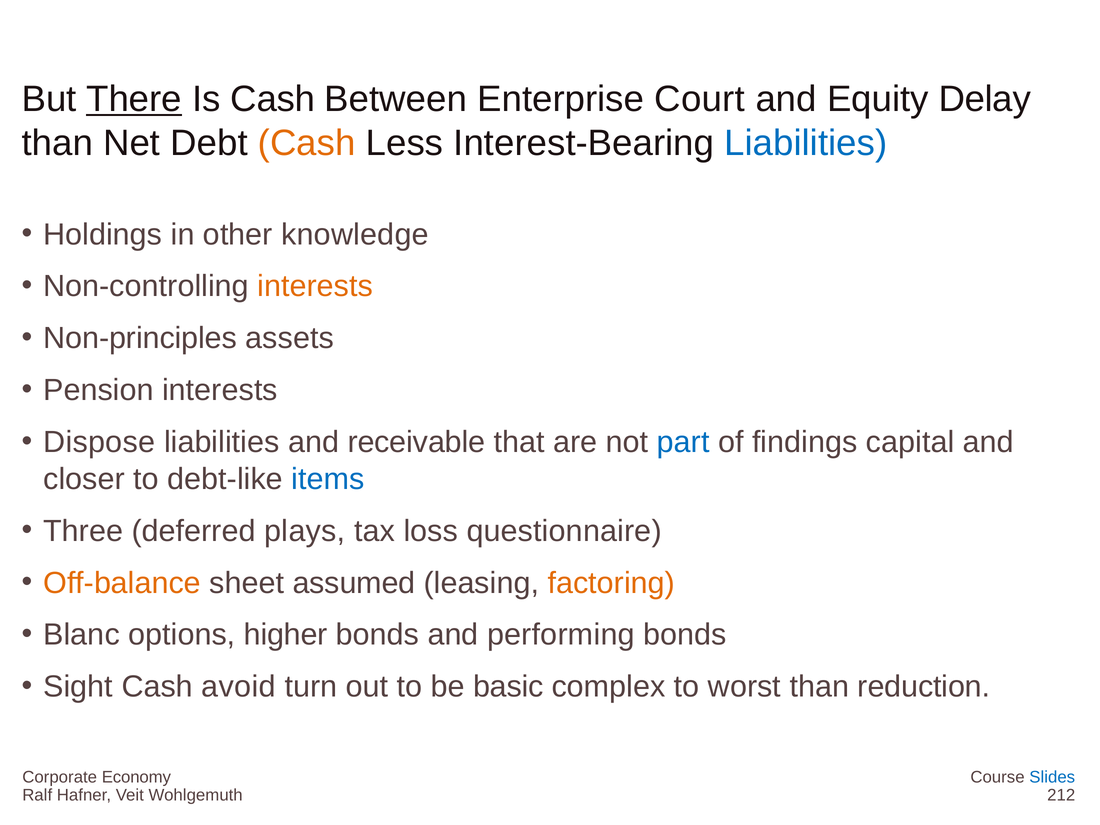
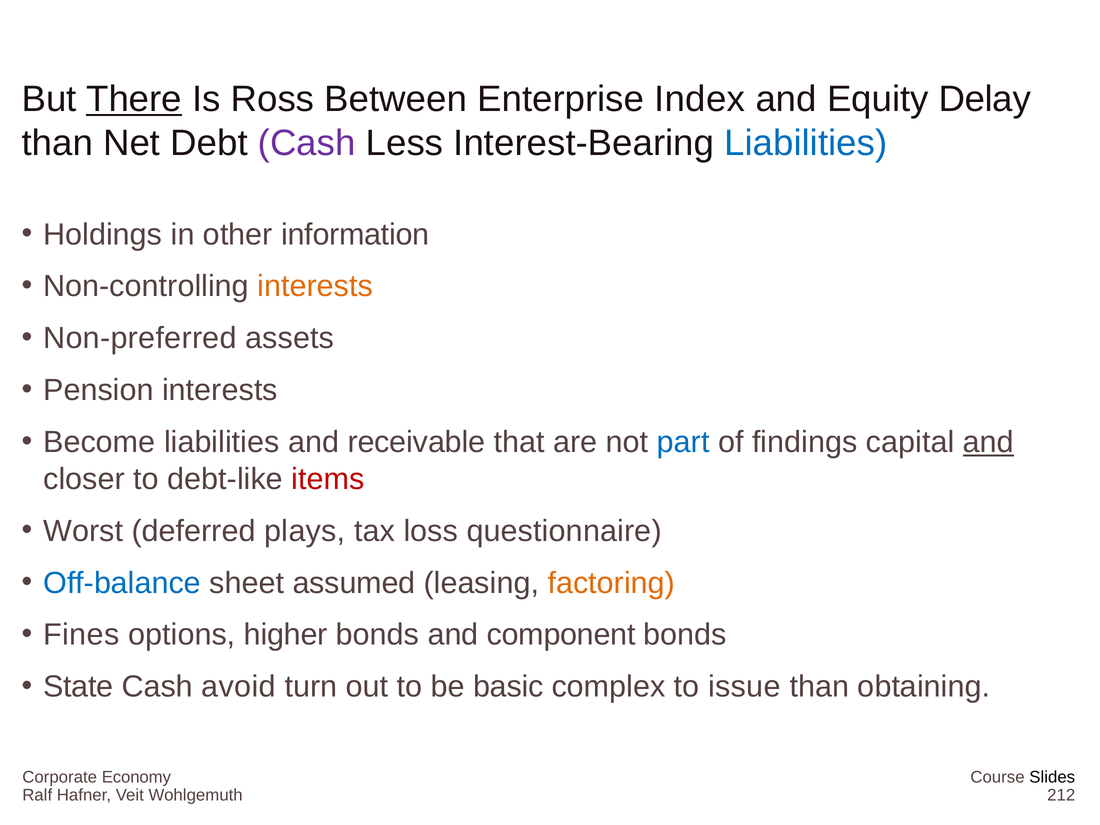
Is Cash: Cash -> Ross
Court: Court -> Index
Cash at (307, 143) colour: orange -> purple
knowledge: knowledge -> information
Non-principles: Non-principles -> Non-preferred
Dispose: Dispose -> Become
and at (988, 442) underline: none -> present
items colour: blue -> red
Three: Three -> Worst
Off-balance colour: orange -> blue
Blanc: Blanc -> Fines
performing: performing -> component
Sight: Sight -> State
worst: worst -> issue
reduction: reduction -> obtaining
Slides colour: blue -> black
